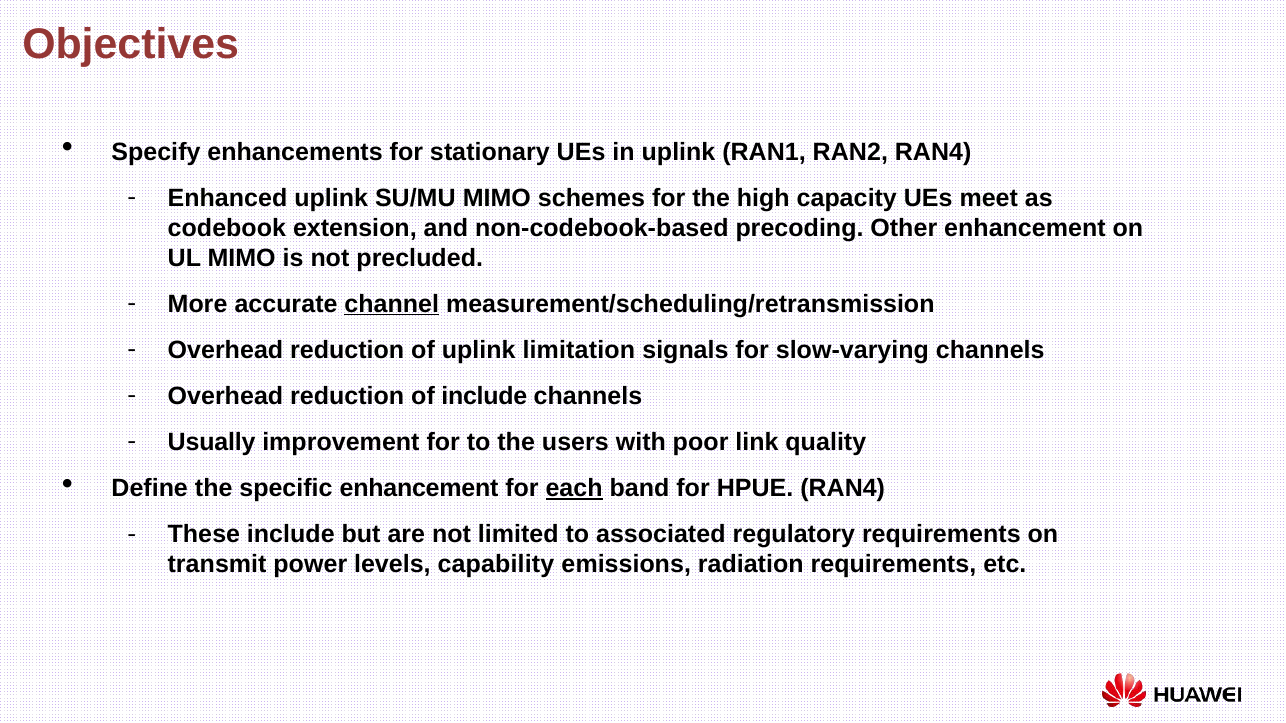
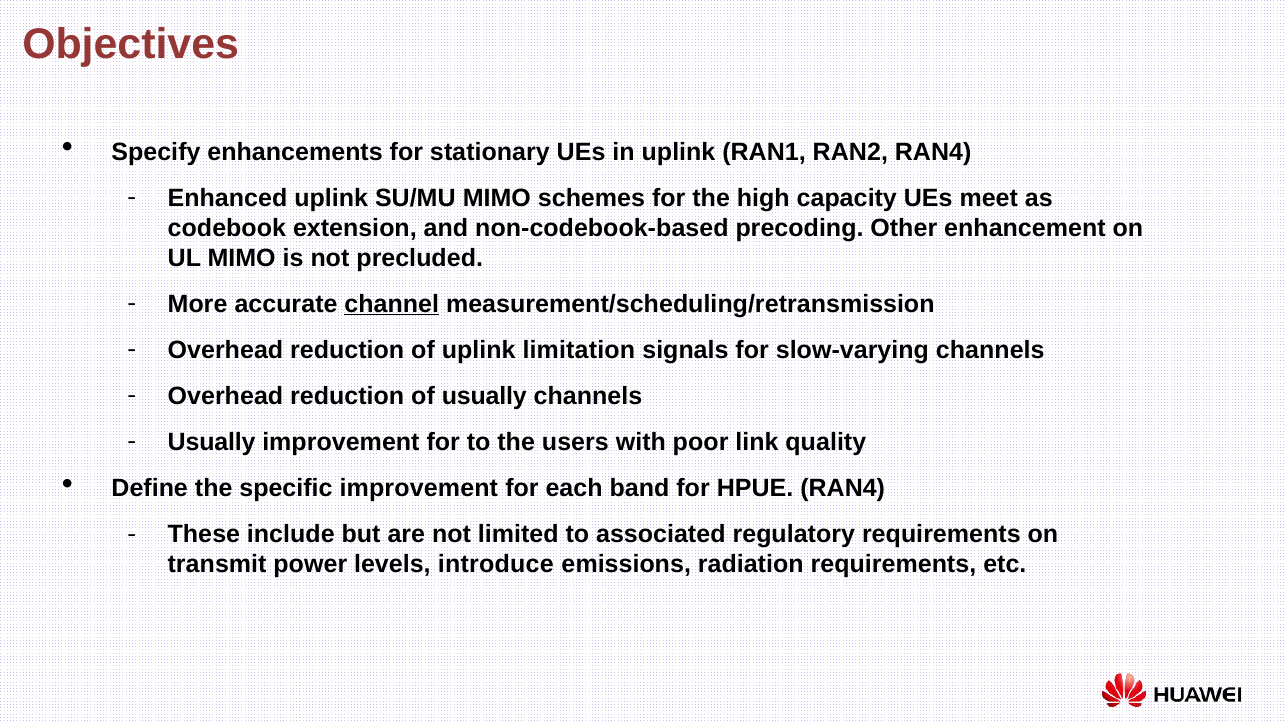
of include: include -> usually
specific enhancement: enhancement -> improvement
each underline: present -> none
capability: capability -> introduce
